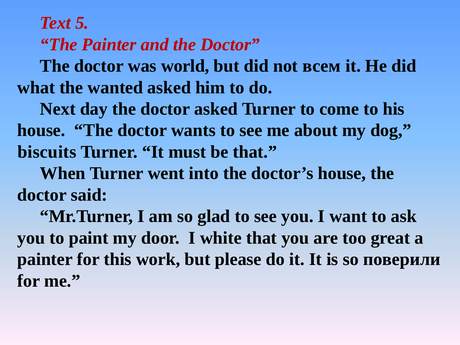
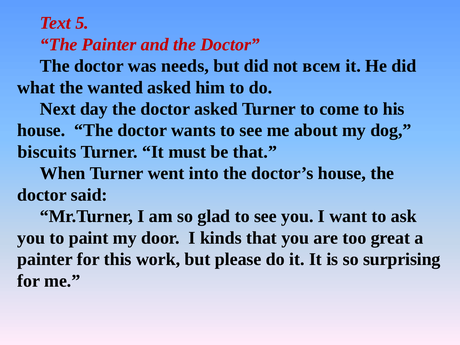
world: world -> needs
white: white -> kinds
поверили: поверили -> surprising
